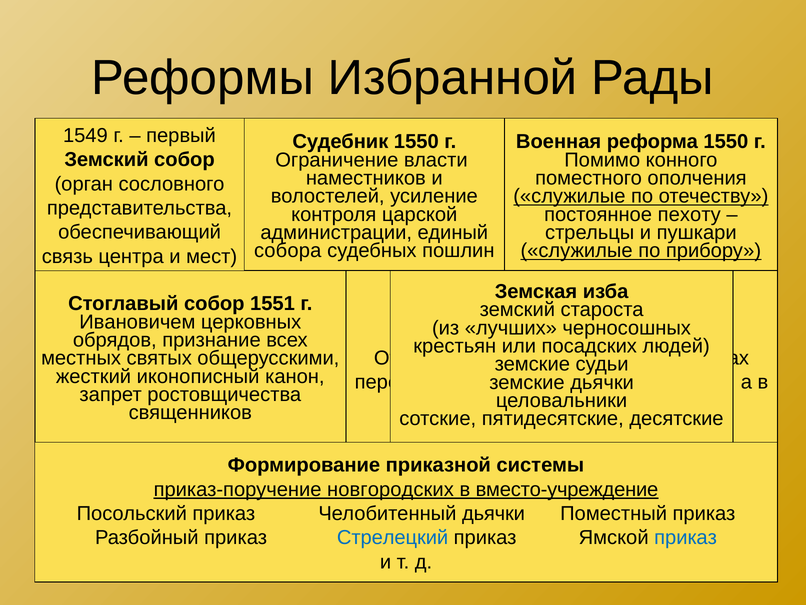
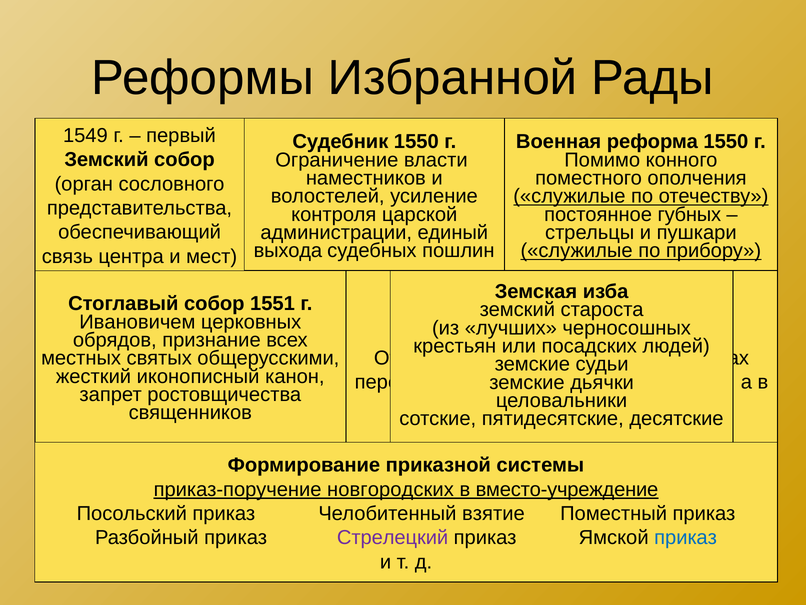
пехоту: пехоту -> губных
собора: собора -> выхода
Челобитенный дьячки: дьячки -> взятие
Стрелецкий colour: blue -> purple
